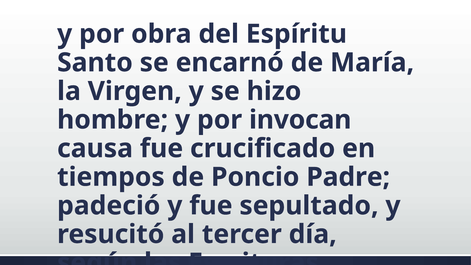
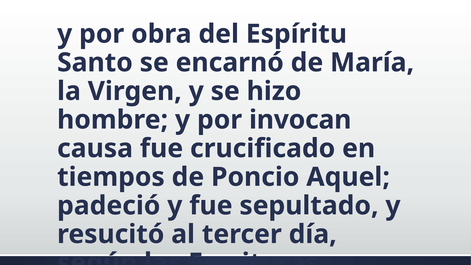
Padre: Padre -> Aquel
